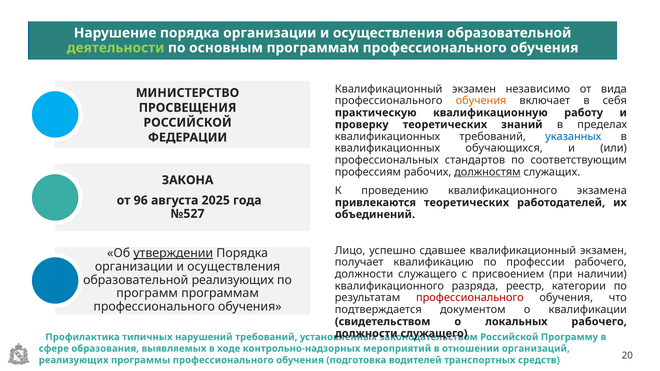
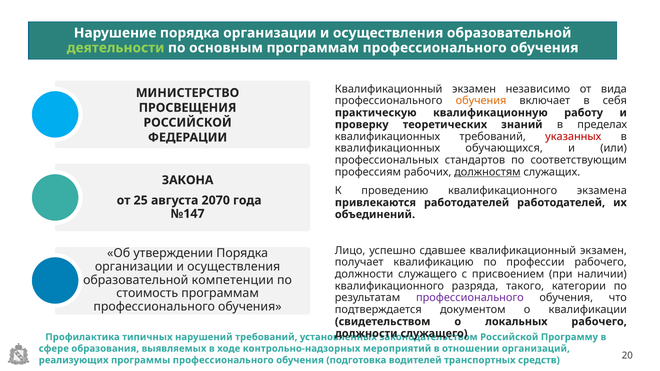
указанных colour: blue -> red
96: 96 -> 25
2025: 2025 -> 2070
привлекаются теоретических: теоретических -> работодателей
№527: №527 -> №147
утверждении underline: present -> none
образовательной реализующих: реализующих -> компетенции
реестр: реестр -> такого
программ: программ -> стоимость
профессионального at (470, 298) colour: red -> purple
